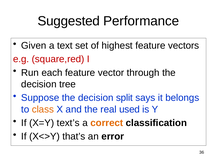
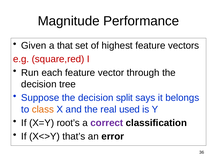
Suggested: Suggested -> Magnitude
text: text -> that
text’s: text’s -> root’s
correct colour: orange -> purple
